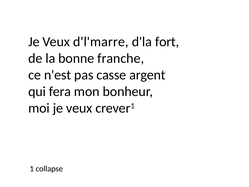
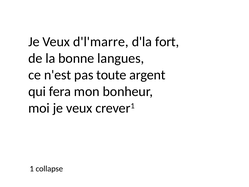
franche: franche -> langues
casse: casse -> toute
